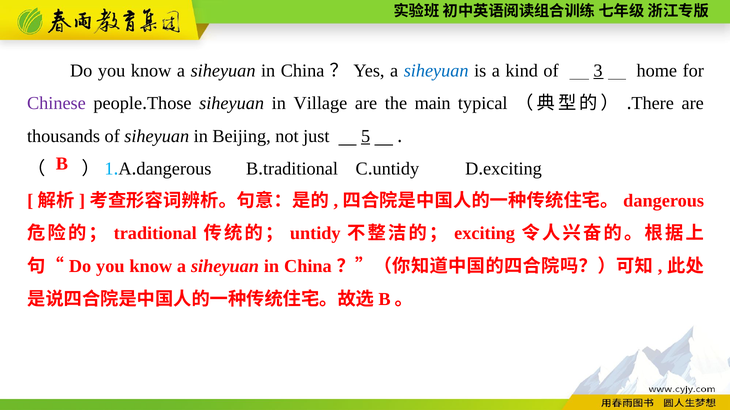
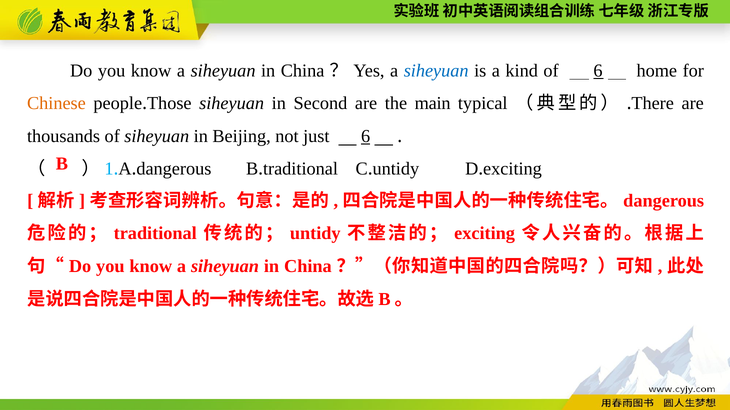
of 3: 3 -> 6
Chinese colour: purple -> orange
Village: Village -> Second
just 5: 5 -> 6
